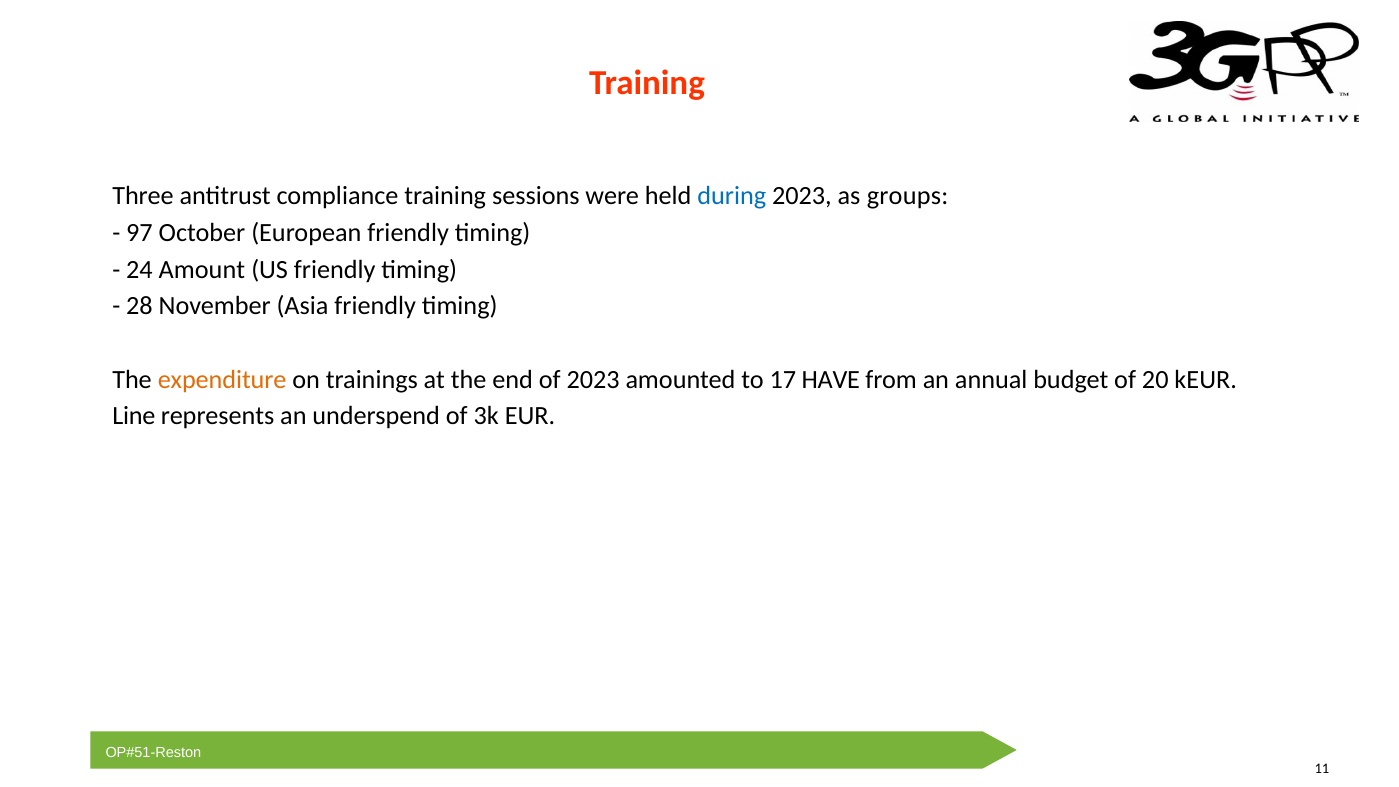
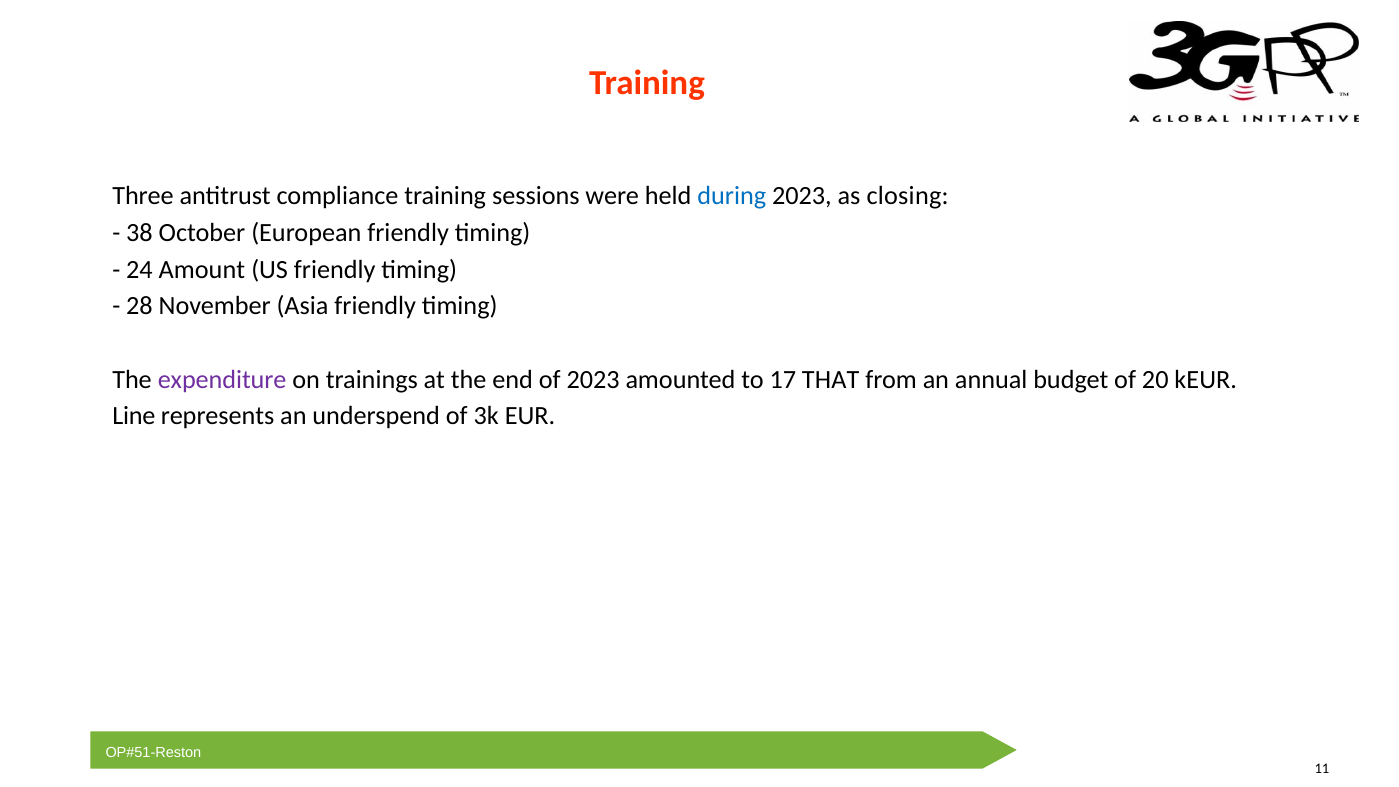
groups: groups -> closing
97: 97 -> 38
expenditure colour: orange -> purple
HAVE: HAVE -> THAT
